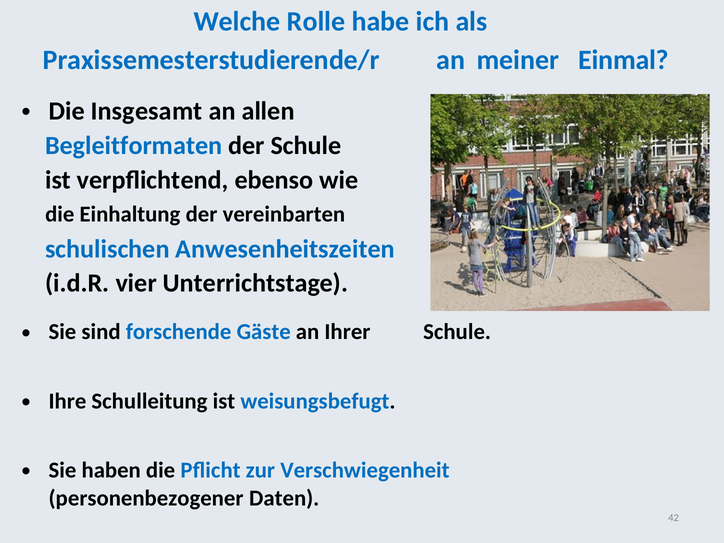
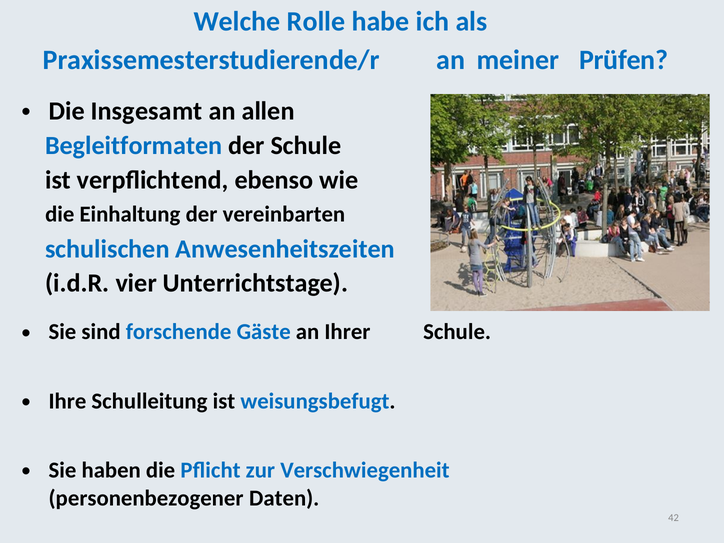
Einmal: Einmal -> Prüfen
